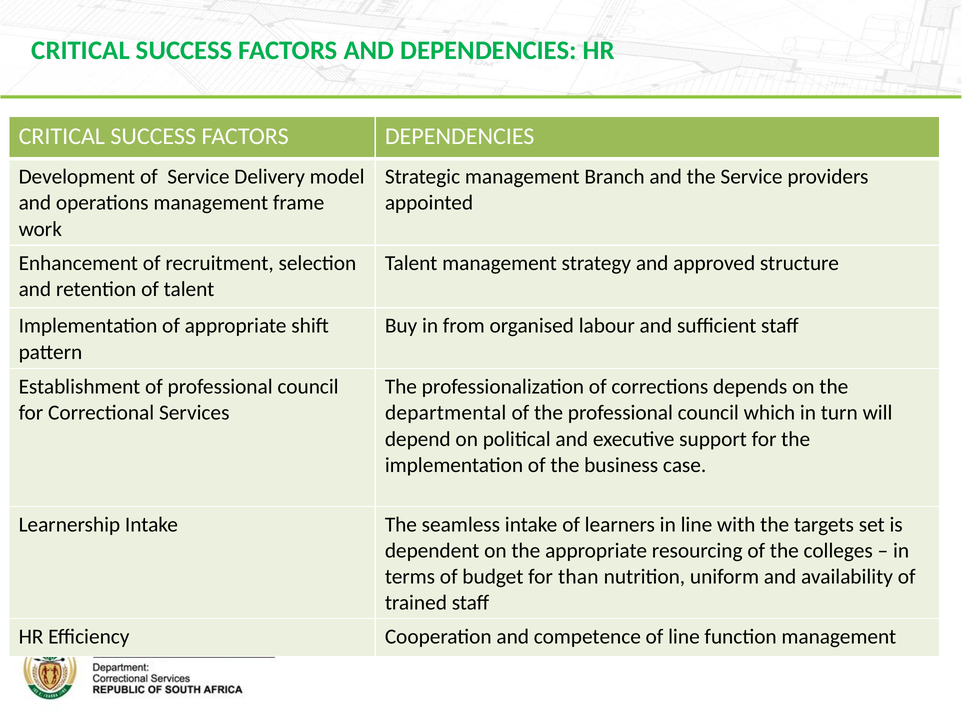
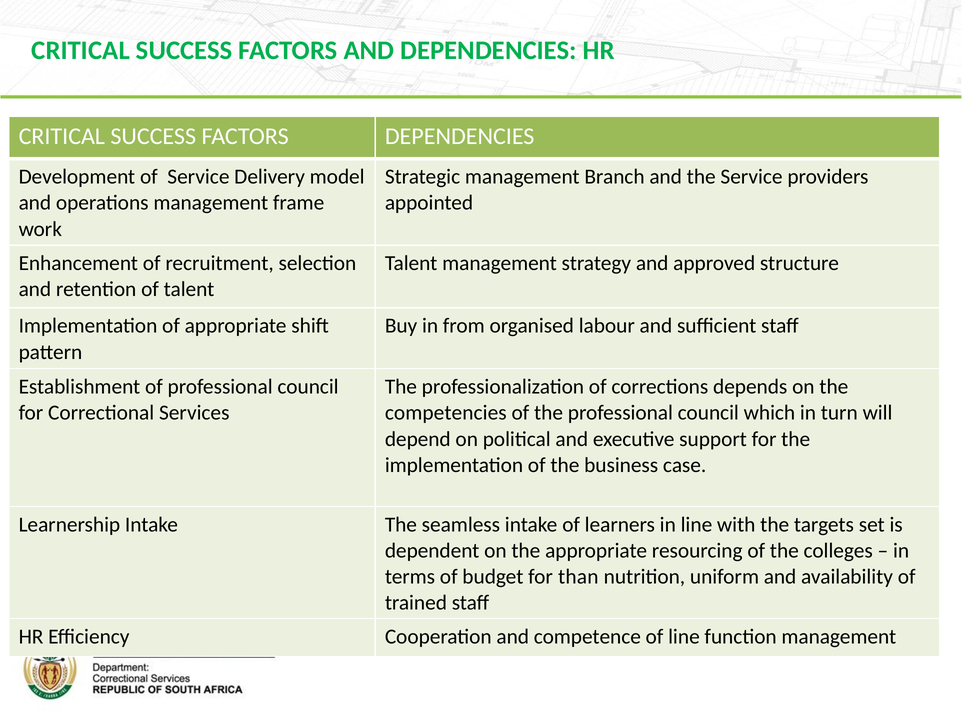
departmental: departmental -> competencies
